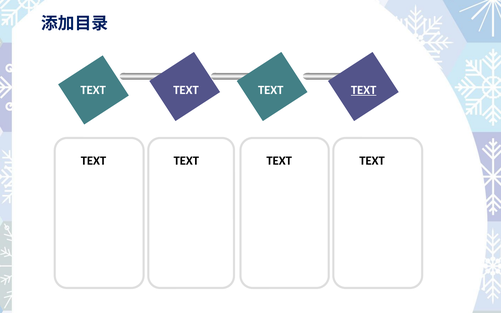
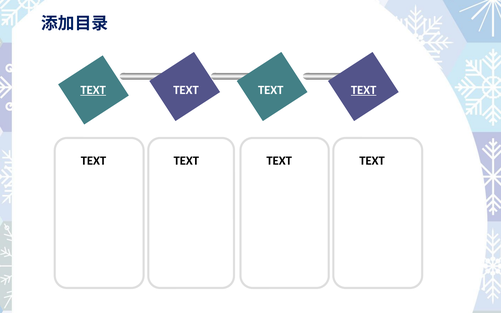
TEXT at (93, 90) underline: none -> present
